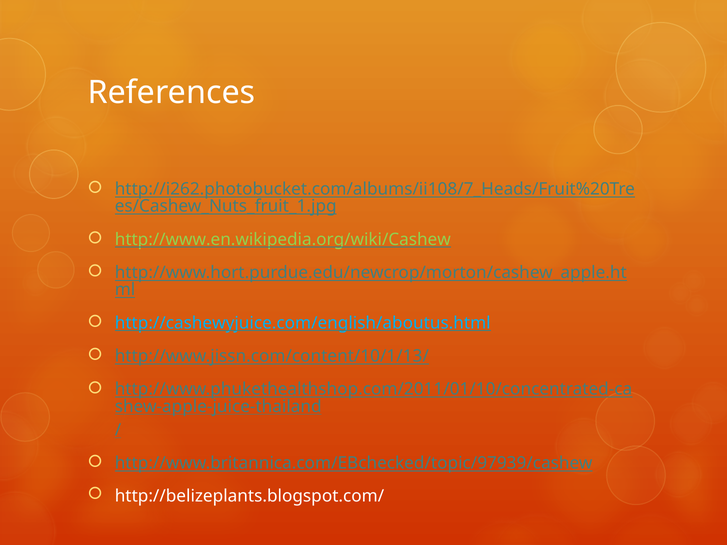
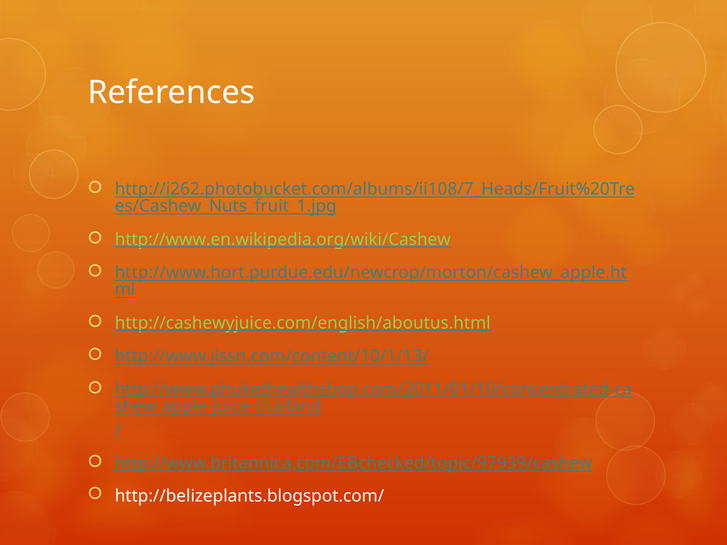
http://cashewyjuice.com/english/aboutus.html colour: light blue -> light green
